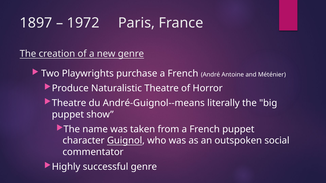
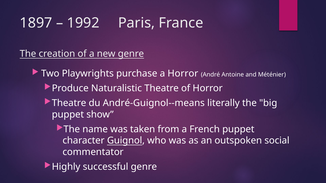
1972: 1972 -> 1992
purchase a French: French -> Horror
